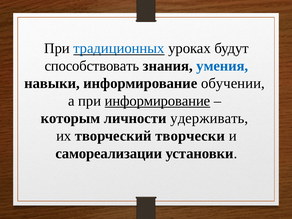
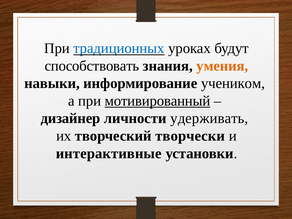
умения colour: blue -> orange
обучении: обучении -> учеником
при информирование: информирование -> мотивированный
которым: которым -> дизайнер
самореализации: самореализации -> интерактивные
